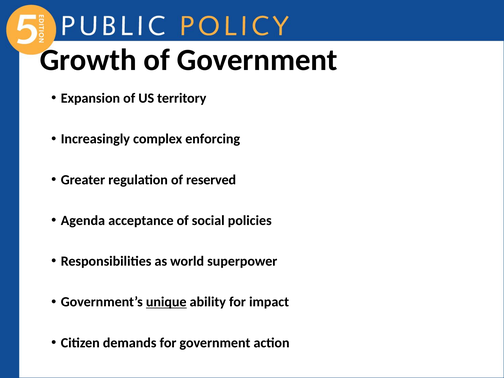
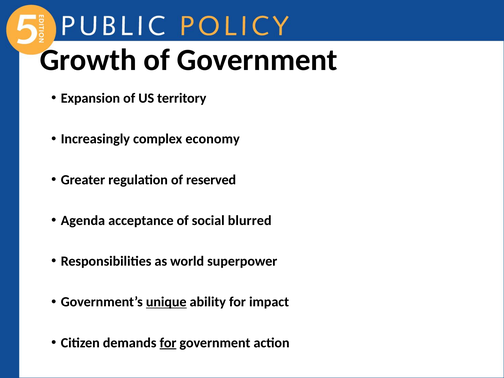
enforcing: enforcing -> economy
policies: policies -> blurred
for at (168, 343) underline: none -> present
